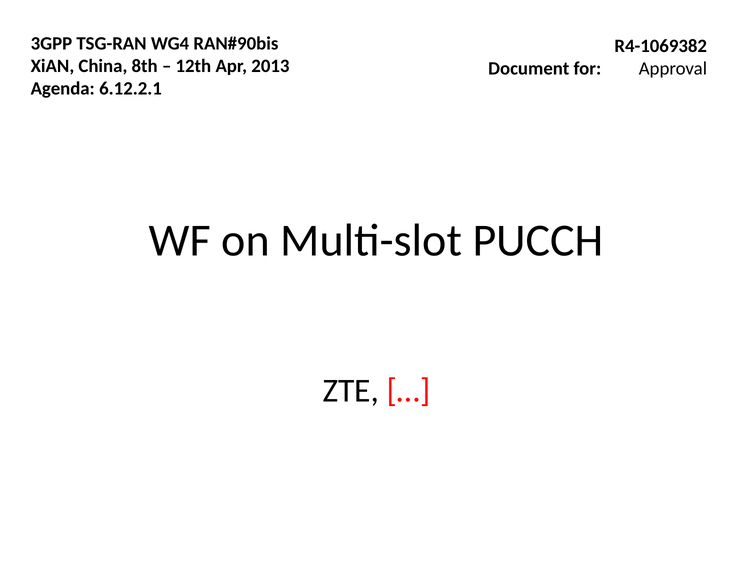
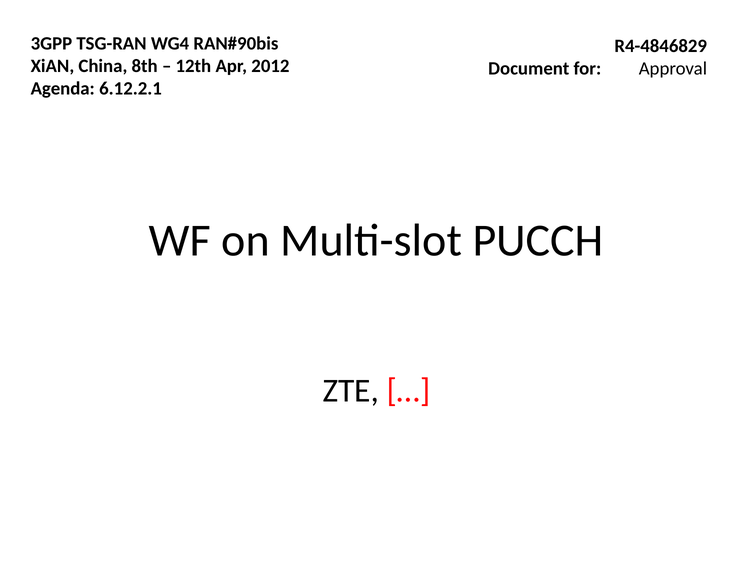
R4-1069382: R4-1069382 -> R4-4846829
2013: 2013 -> 2012
